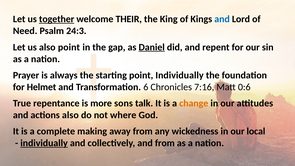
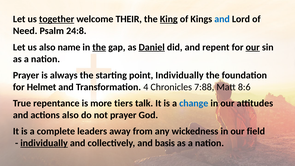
King underline: none -> present
24:3: 24:3 -> 24:8
also point: point -> name
the at (99, 47) underline: none -> present
our at (253, 47) underline: none -> present
6: 6 -> 4
7:16: 7:16 -> 7:88
0:6: 0:6 -> 8:6
sons: sons -> tiers
change colour: orange -> blue
not where: where -> prayer
making: making -> leaders
local: local -> field
and from: from -> basis
